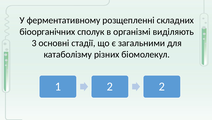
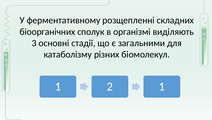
2 at (162, 86): 2 -> 1
